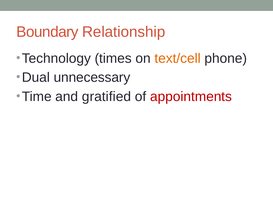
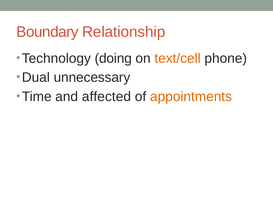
times: times -> doing
gratified: gratified -> affected
appointments colour: red -> orange
